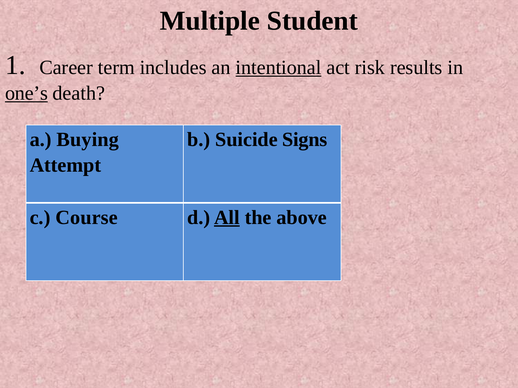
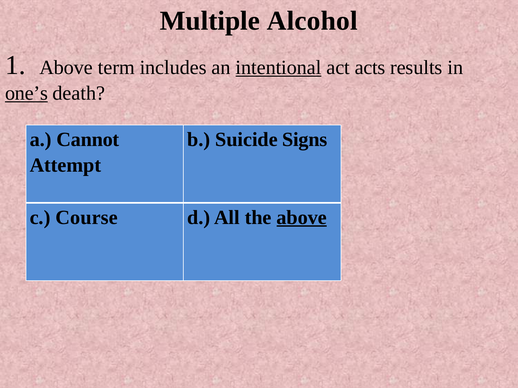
Student: Student -> Alcohol
1 Career: Career -> Above
risk: risk -> acts
Buying: Buying -> Cannot
All underline: present -> none
above at (302, 218) underline: none -> present
